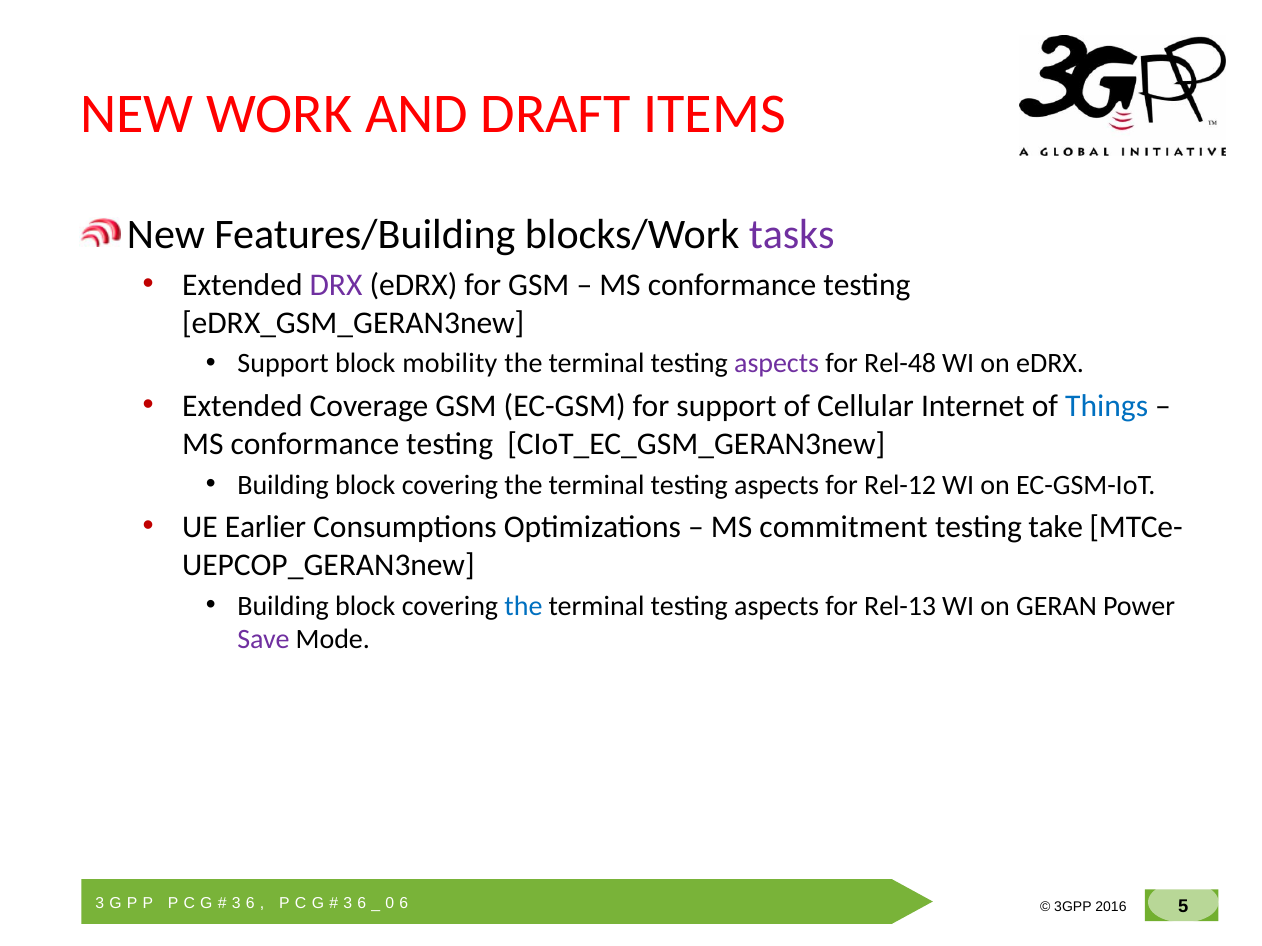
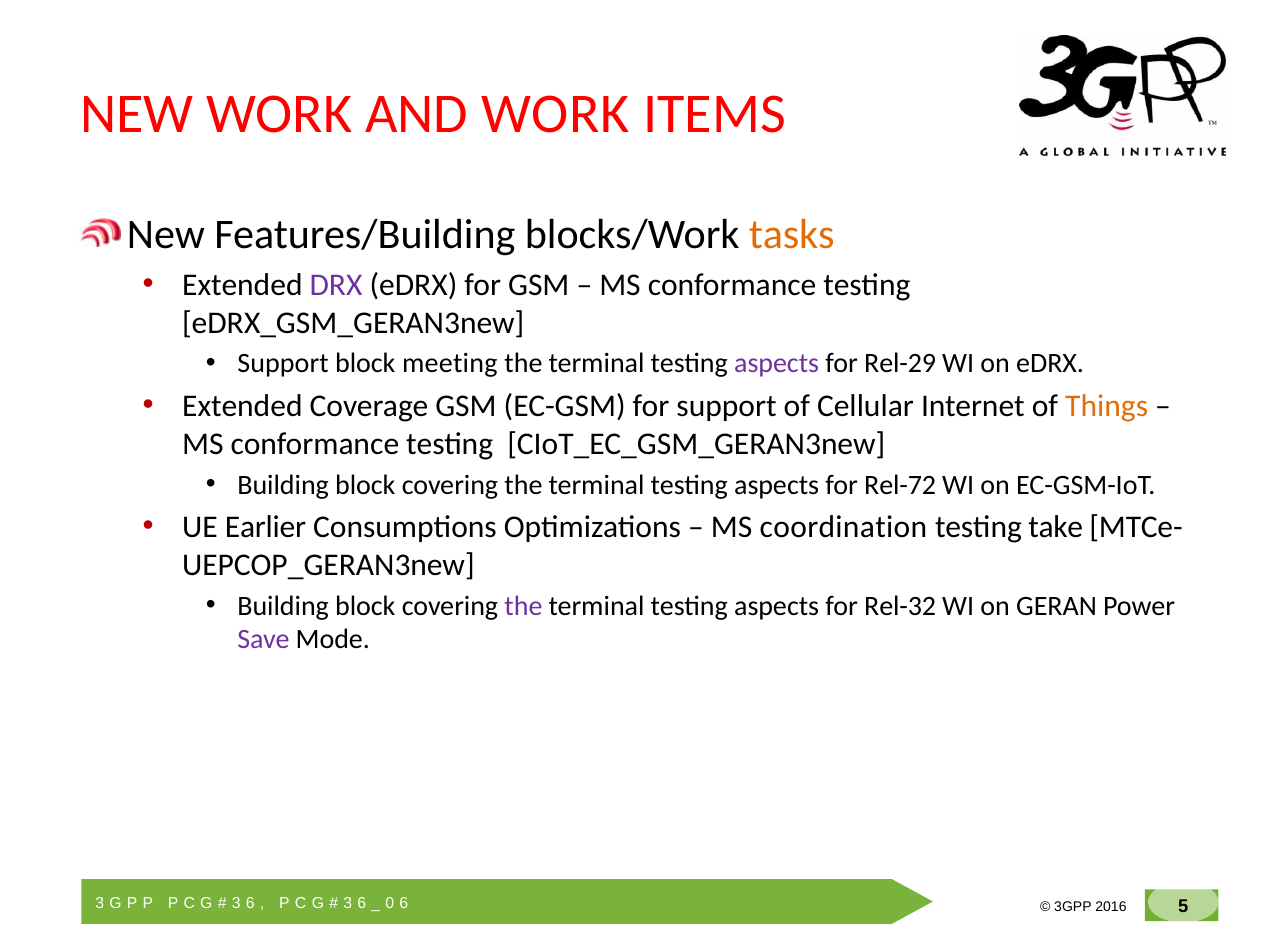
AND DRAFT: DRAFT -> WORK
tasks colour: purple -> orange
mobility: mobility -> meeting
Rel-48: Rel-48 -> Rel-29
Things colour: blue -> orange
Rel-12: Rel-12 -> Rel-72
commitment: commitment -> coordination
the at (523, 606) colour: blue -> purple
Rel-13: Rel-13 -> Rel-32
